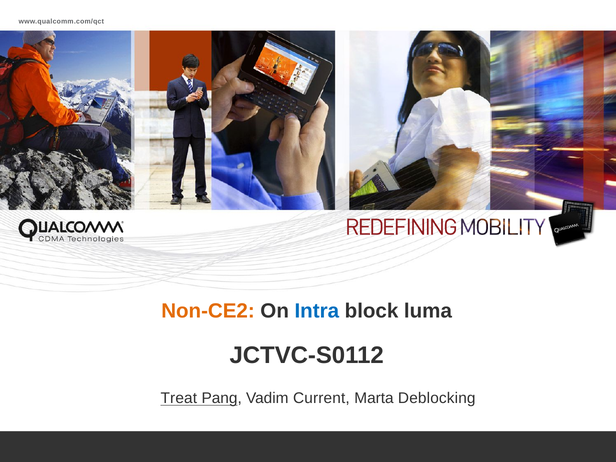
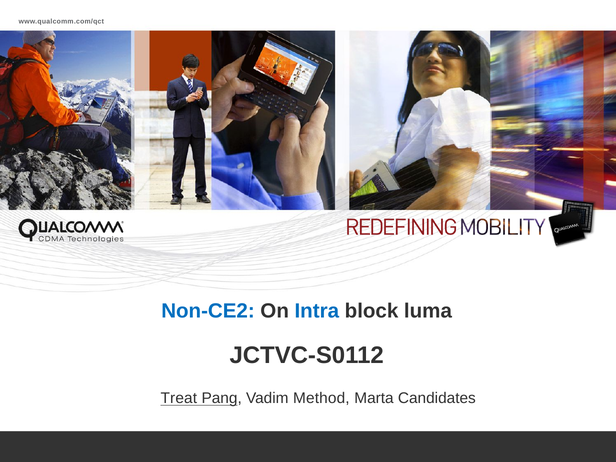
Non-CE2 colour: orange -> blue
Current: Current -> Method
Deblocking: Deblocking -> Candidates
